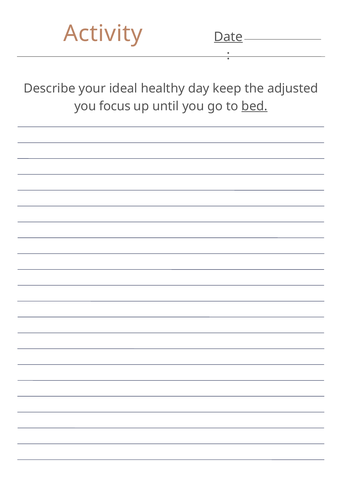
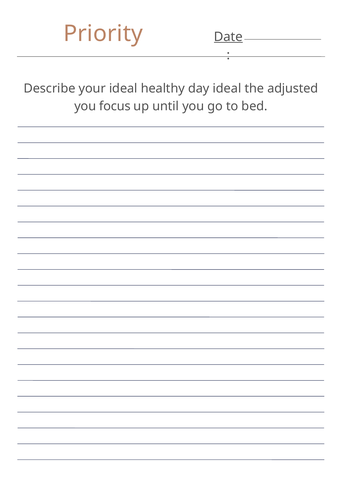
Activity: Activity -> Priority
day keep: keep -> ideal
bed underline: present -> none
